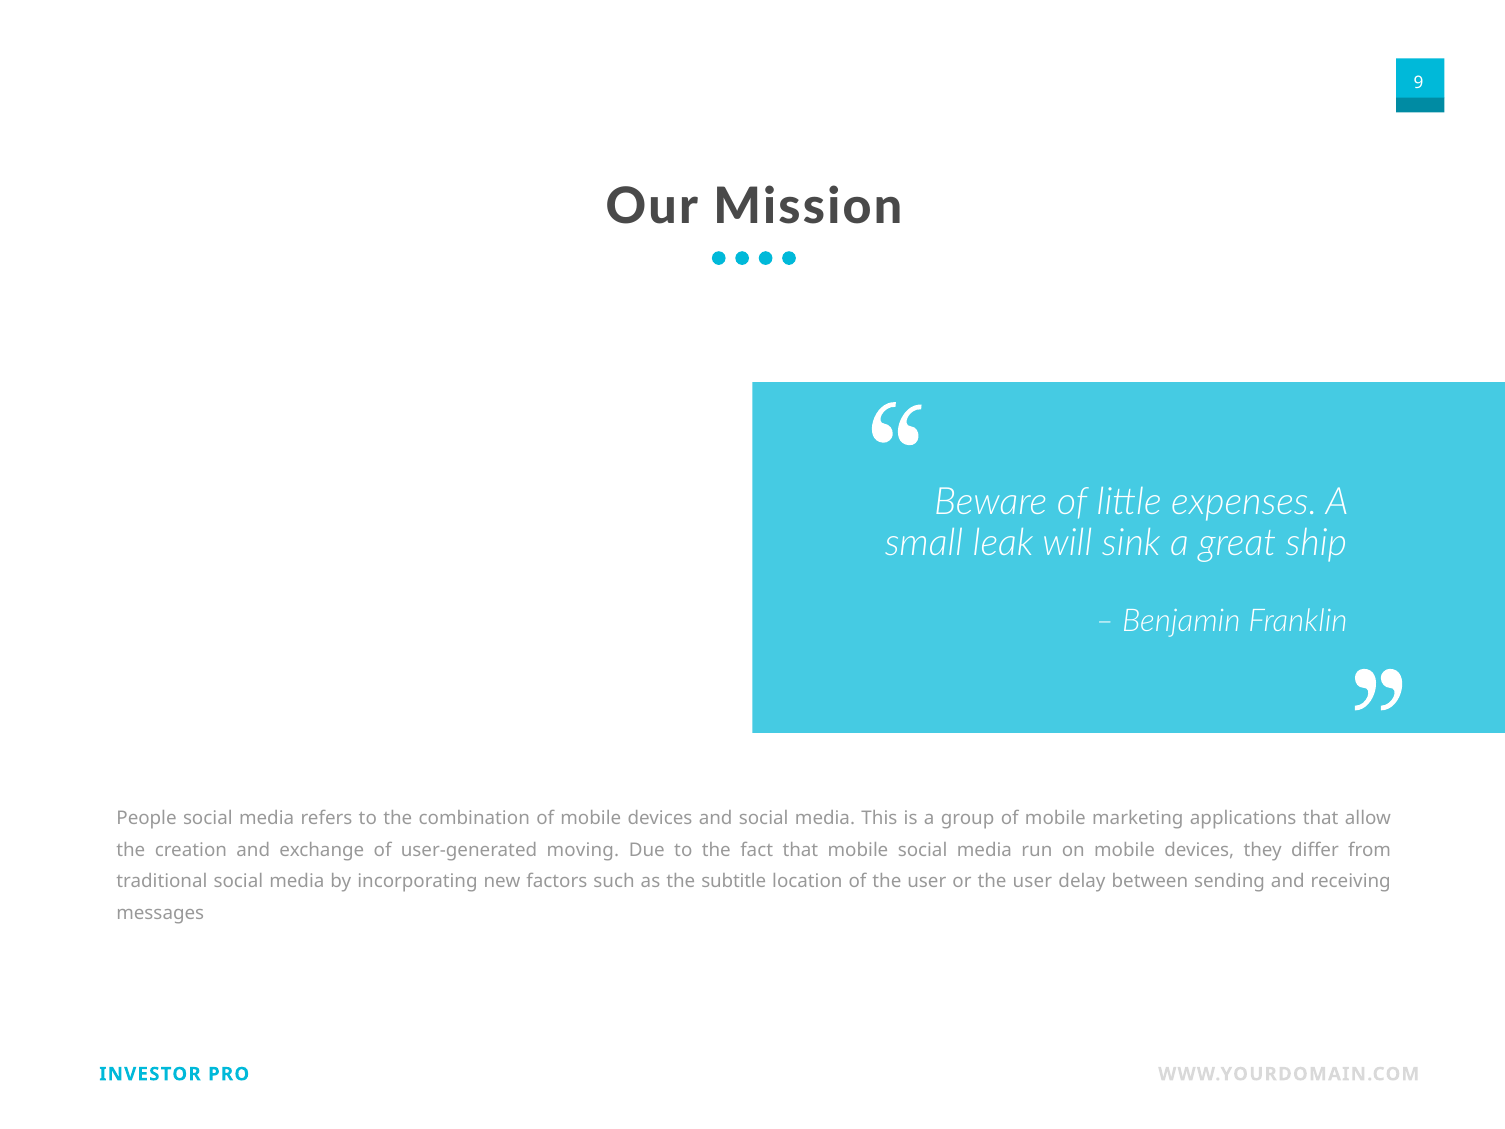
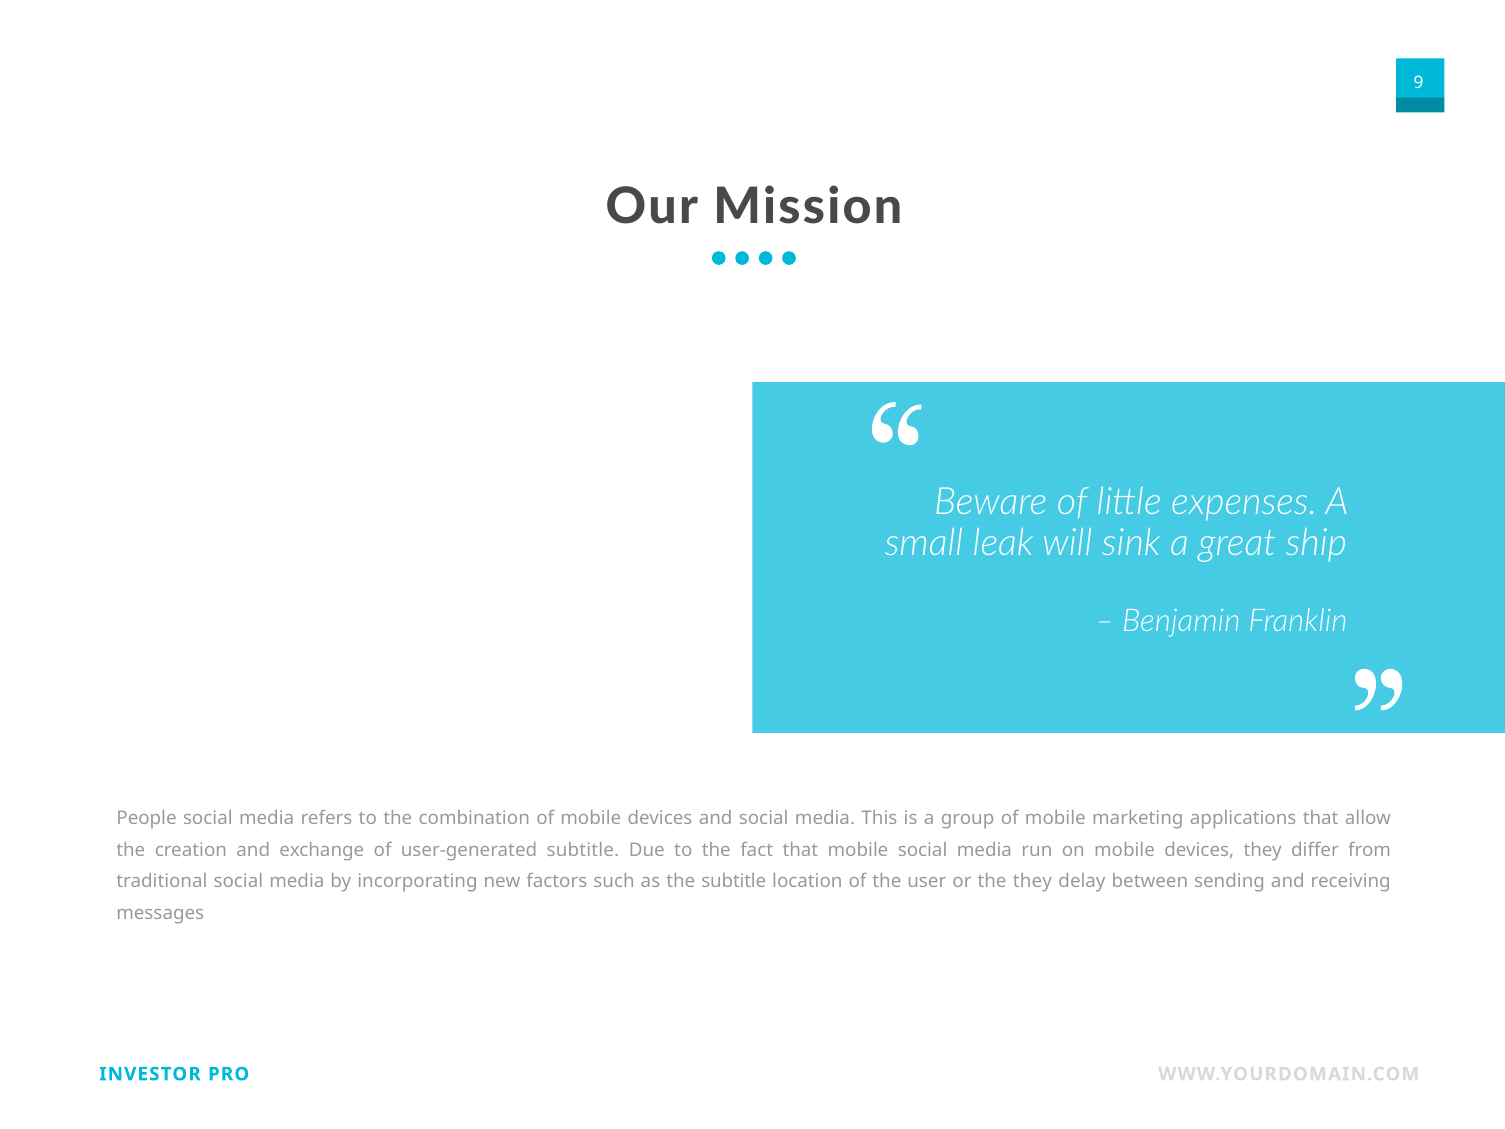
user-generated moving: moving -> subtitle
or the user: user -> they
